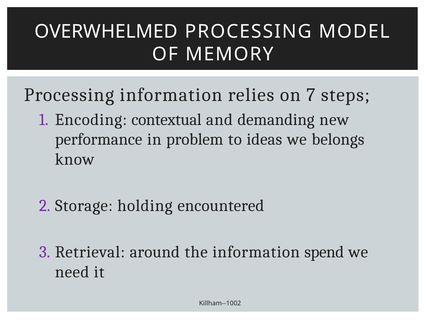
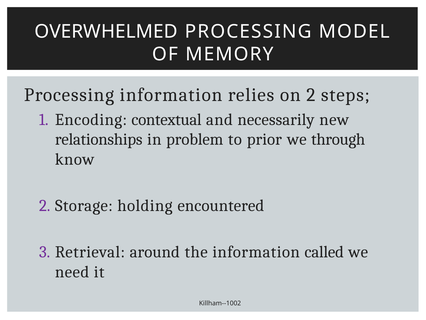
on 7: 7 -> 2
demanding: demanding -> necessarily
performance: performance -> relationships
ideas: ideas -> prior
belongs: belongs -> through
spend: spend -> called
